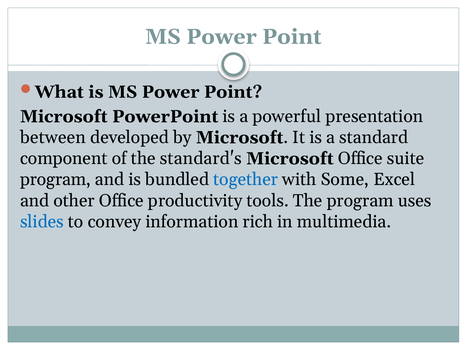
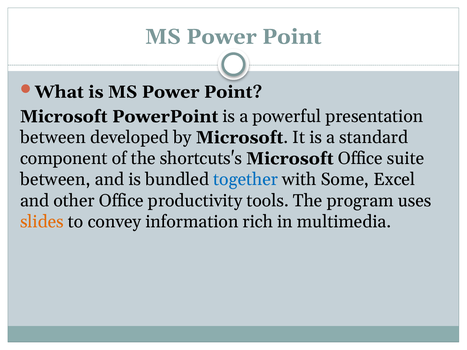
standard's: standard's -> shortcuts's
program at (55, 180): program -> between
slides colour: blue -> orange
